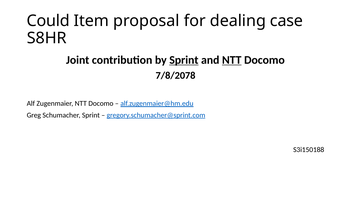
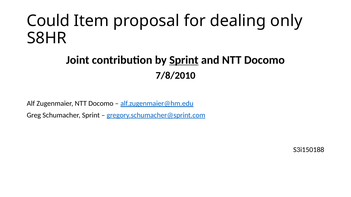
case: case -> only
NTT at (232, 60) underline: present -> none
7/8/2078: 7/8/2078 -> 7/8/2010
